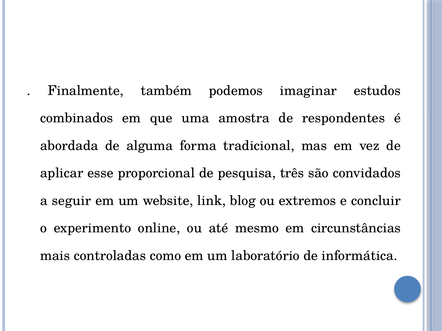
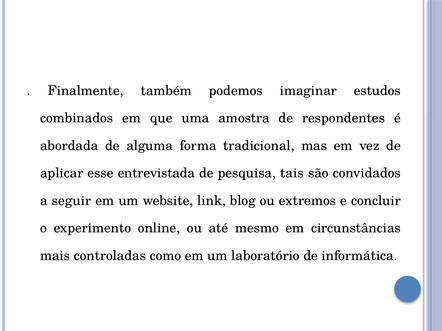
proporcional: proporcional -> entrevistada
três: três -> tais
